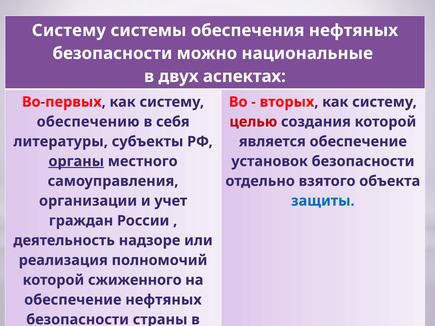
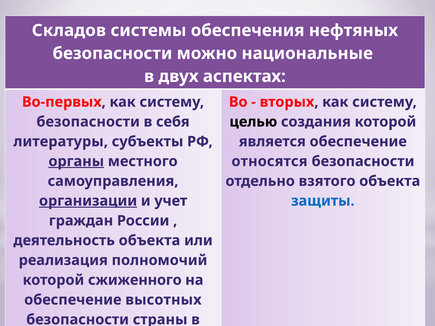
Систему at (69, 30): Систему -> Складов
обеспечению at (88, 122): обеспечению -> безопасности
целью colour: red -> black
установок: установок -> относятся
организации underline: none -> present
деятельность надзоре: надзоре -> объекта
обеспечение нефтяных: нефтяных -> высотных
